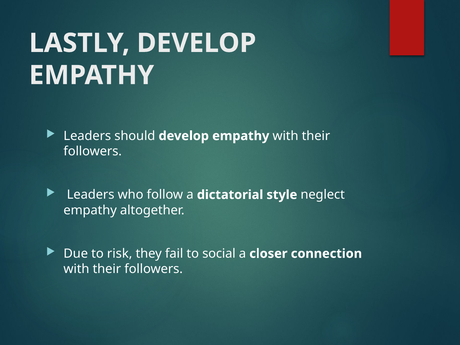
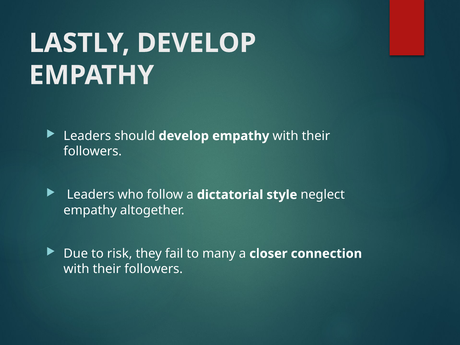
social: social -> many
